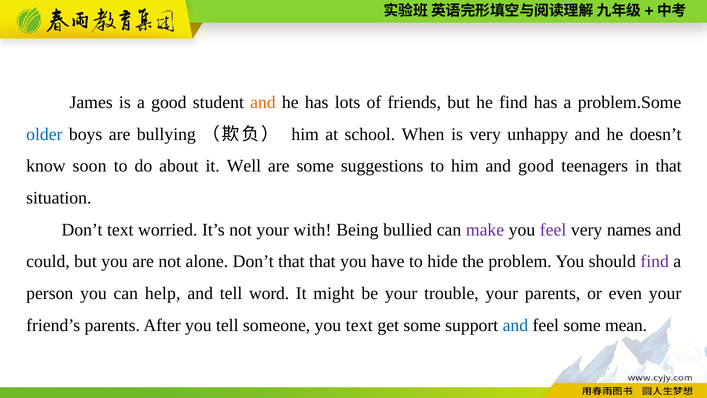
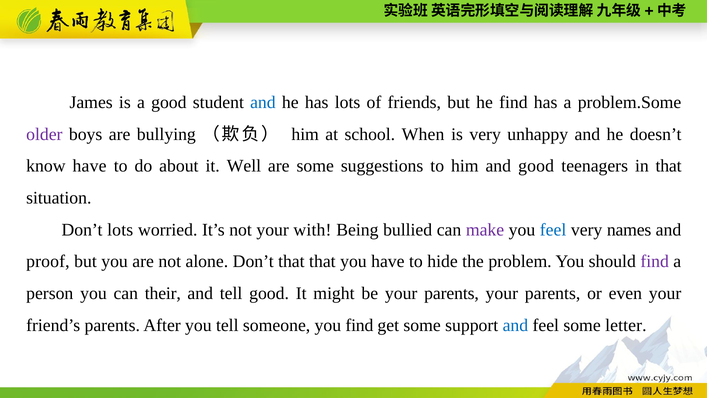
and at (263, 102) colour: orange -> blue
older colour: blue -> purple
know soon: soon -> have
Don’t text: text -> lots
feel at (553, 230) colour: purple -> blue
could: could -> proof
help: help -> their
tell word: word -> good
be your trouble: trouble -> parents
you text: text -> find
mean: mean -> letter
